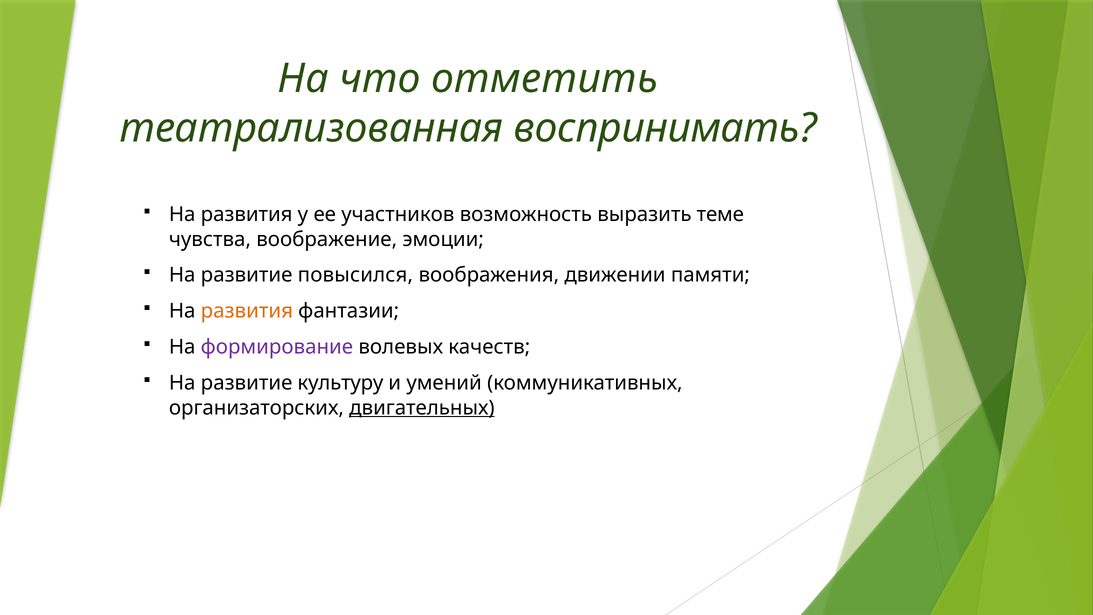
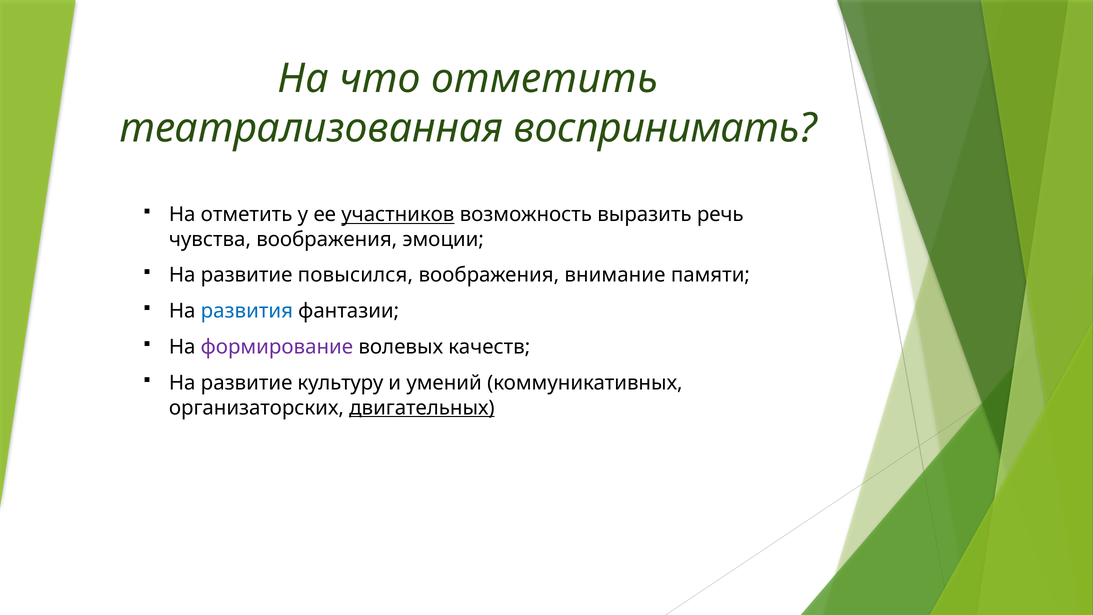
развития at (247, 215): развития -> отметить
участников underline: none -> present
теме: теме -> речь
чувства воображение: воображение -> воображения
движении: движении -> внимание
развития at (247, 311) colour: orange -> blue
